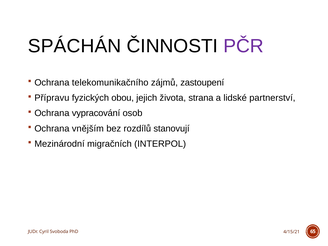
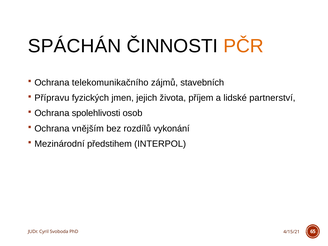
PČR colour: purple -> orange
zastoupení: zastoupení -> stavebních
obou: obou -> jmen
strana: strana -> příjem
vypracování: vypracování -> spolehlivosti
stanovují: stanovují -> vykonání
migračních: migračních -> předstihem
